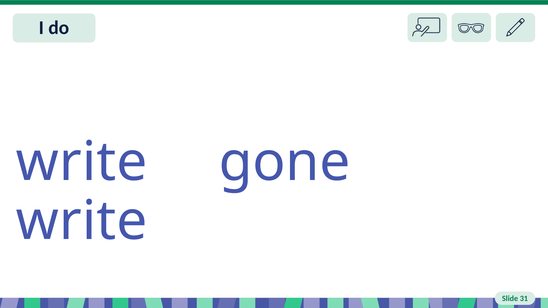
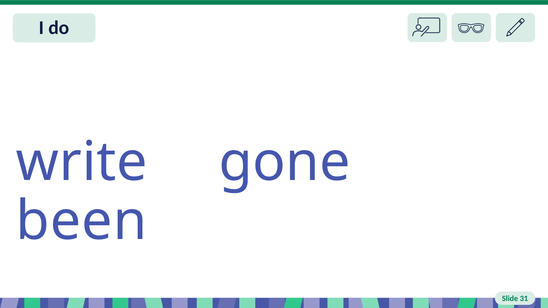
write at (82, 221): write -> been
